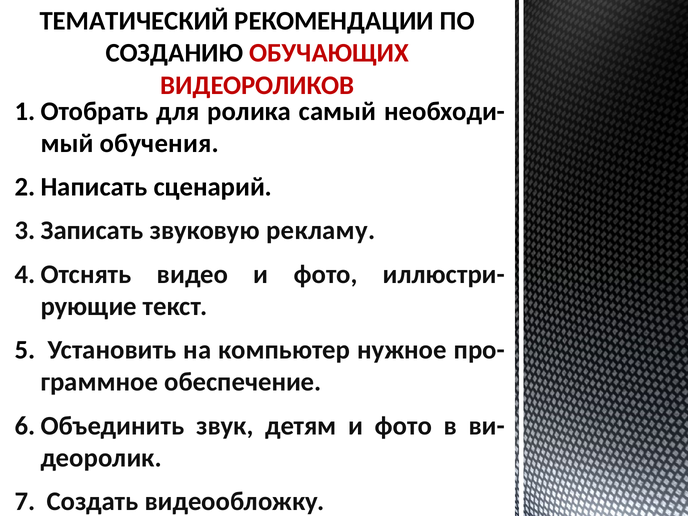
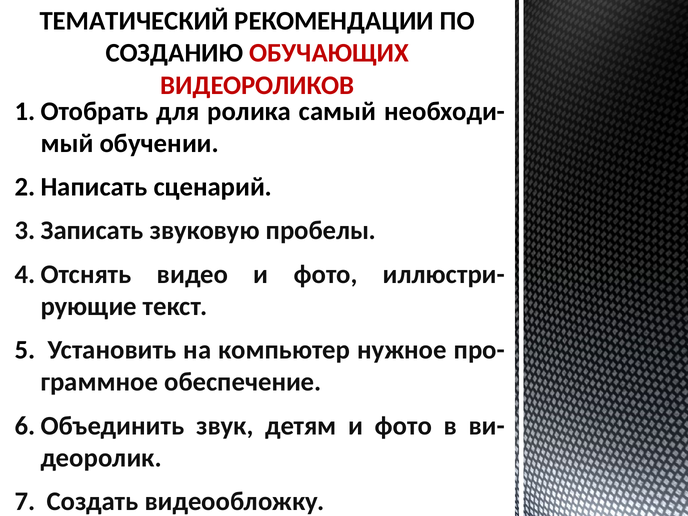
обучения: обучения -> обучении
рекламу: рекламу -> пробелы
